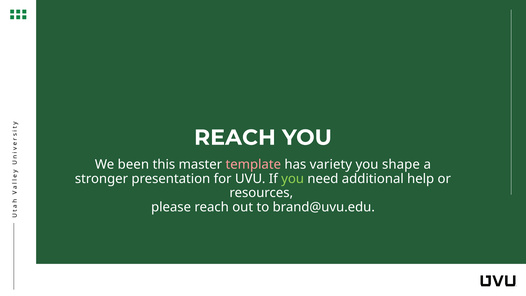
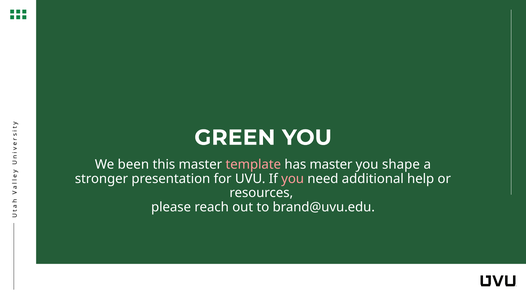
REACH at (235, 137): REACH -> GREEN
has variety: variety -> master
you at (293, 179) colour: light green -> pink
